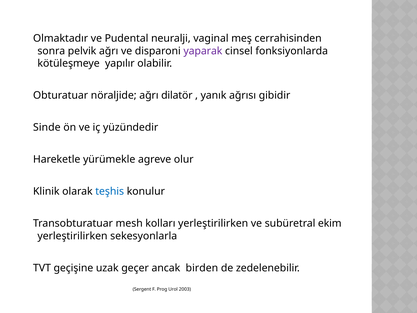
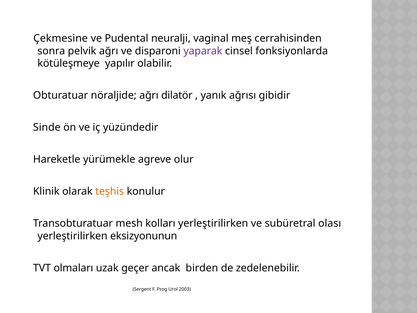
Olmaktadır: Olmaktadır -> Çekmesine
teşhis colour: blue -> orange
ekim: ekim -> olası
sekesyonlarla: sekesyonlarla -> eksizyonunun
geçişine: geçişine -> olmaları
